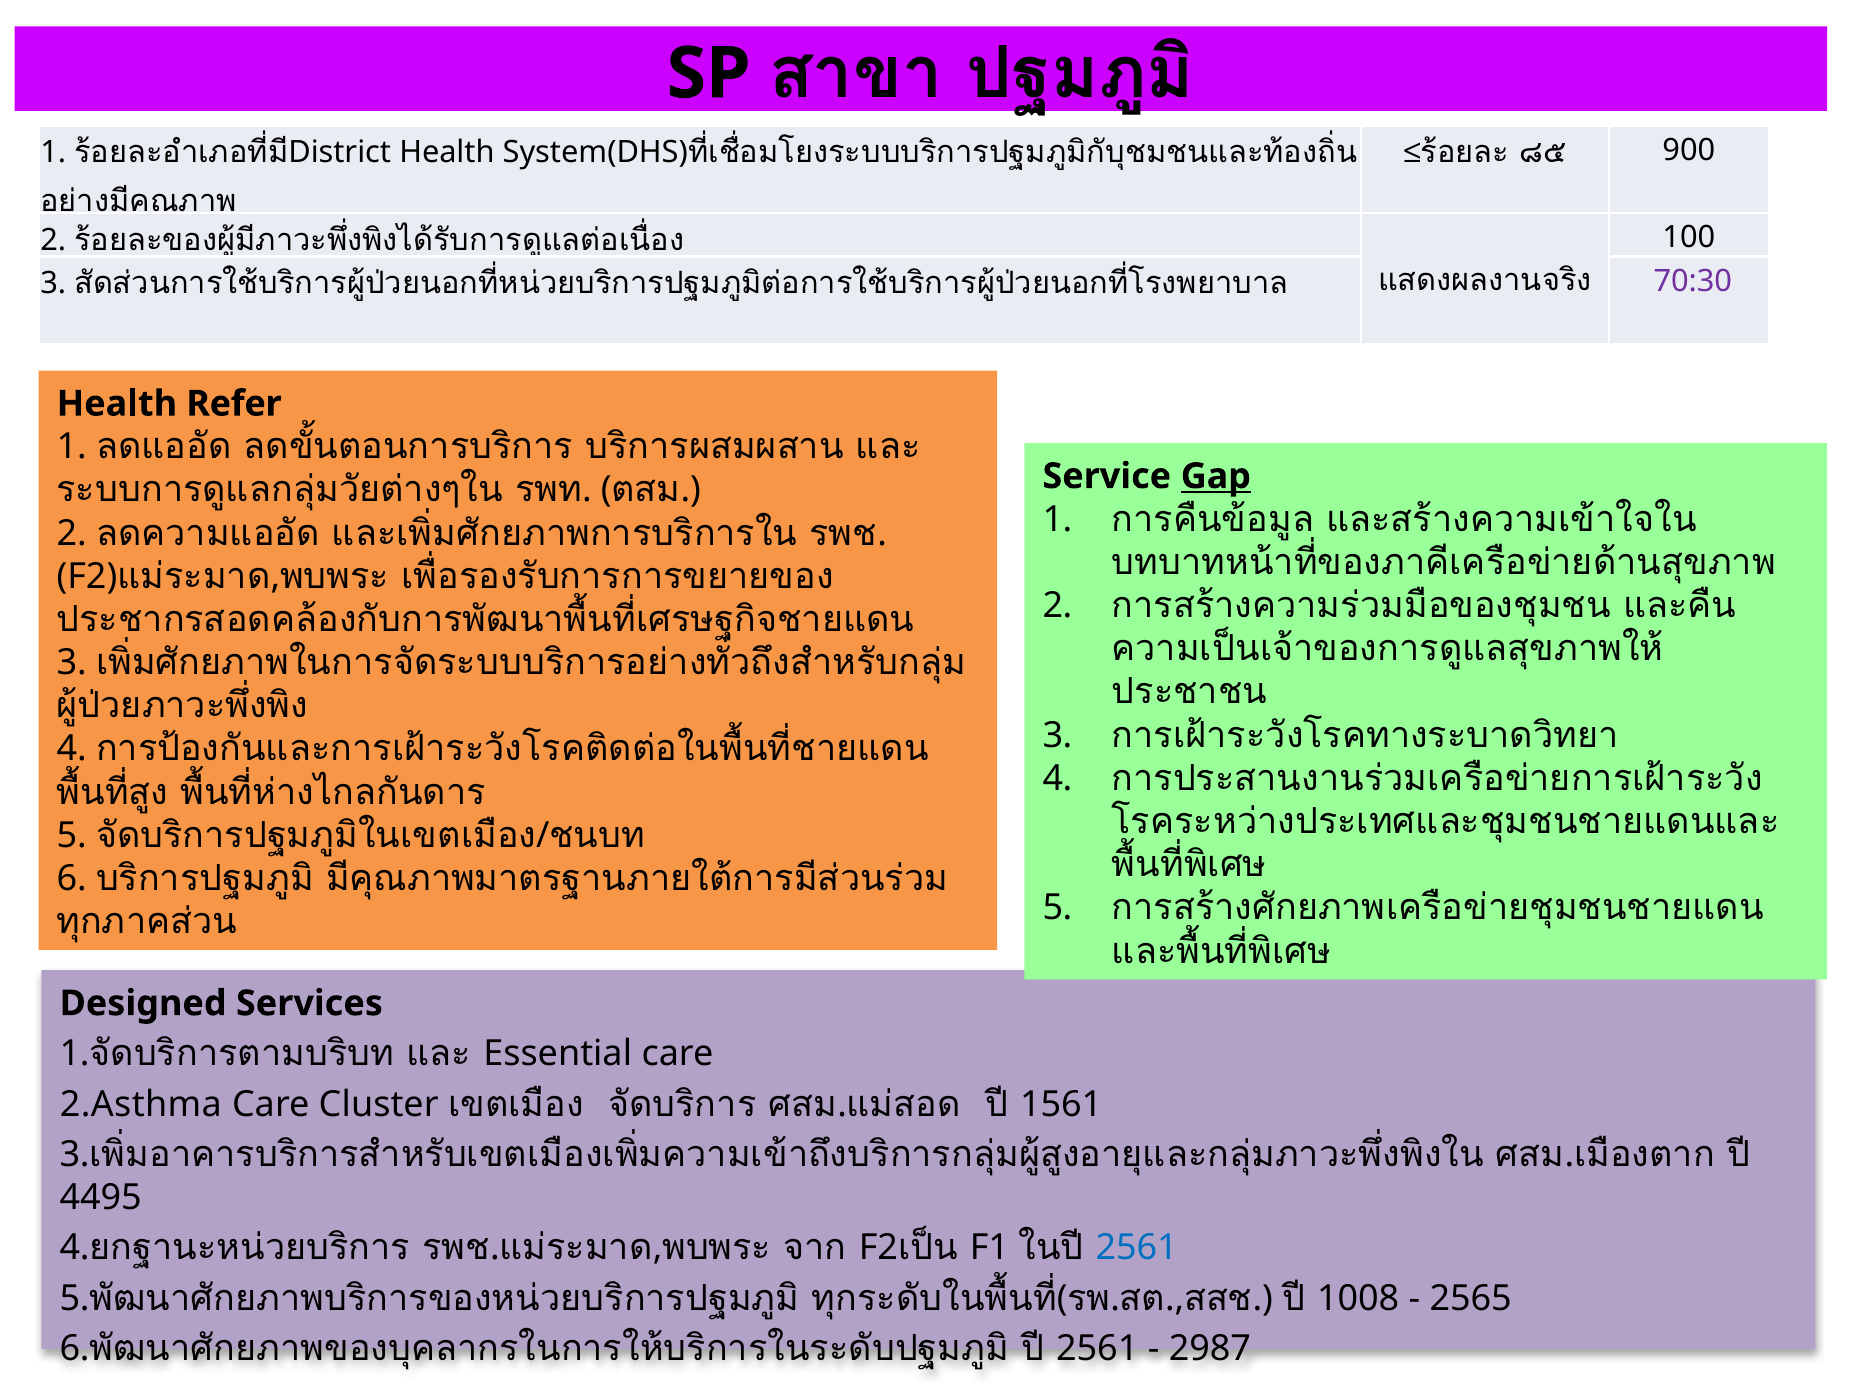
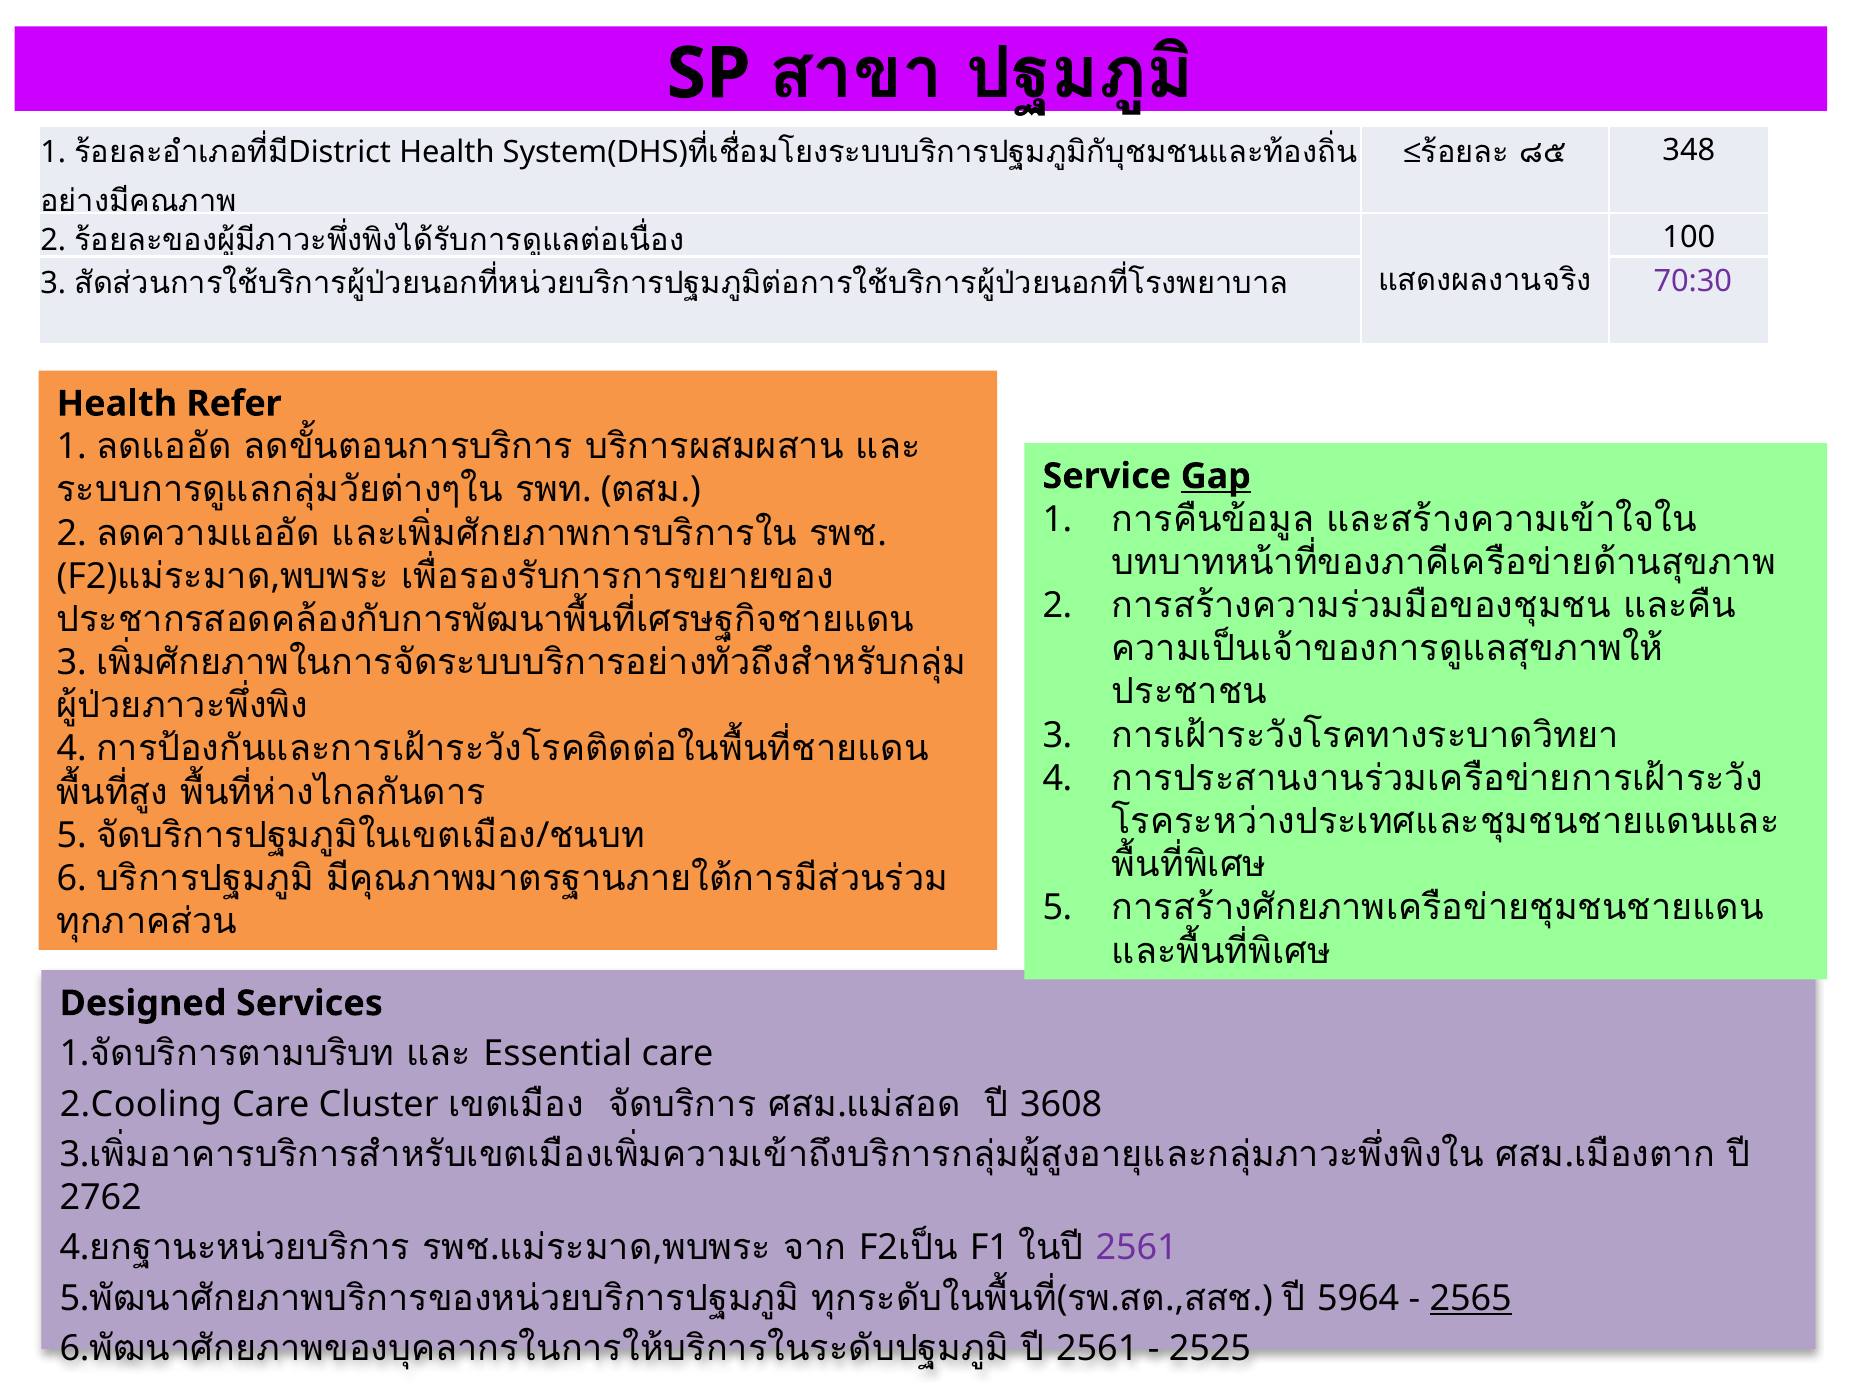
900: 900 -> 348
2.Asthma: 2.Asthma -> 2.Cooling
1561: 1561 -> 3608
4495: 4495 -> 2762
2561 at (1137, 1248) colour: blue -> purple
1008: 1008 -> 5964
2565 underline: none -> present
2987: 2987 -> 2525
